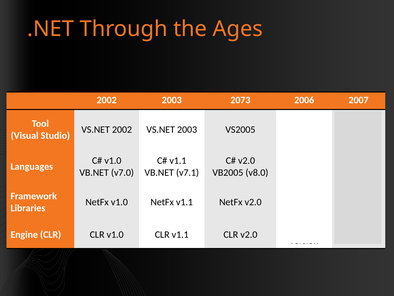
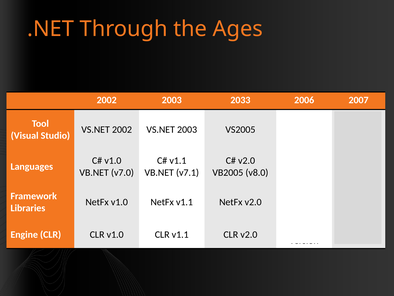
2073: 2073 -> 2033
